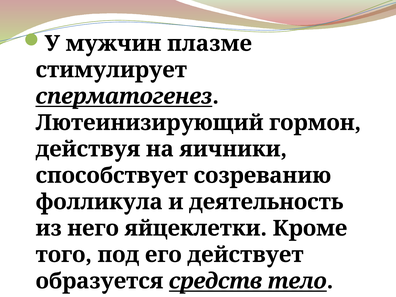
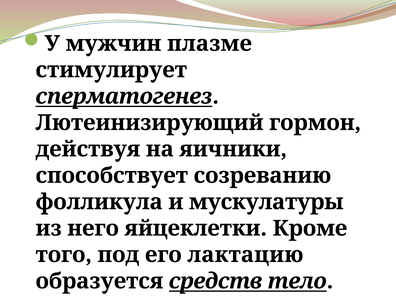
деятельность: деятельность -> мускулатуры
действует: действует -> лактацию
